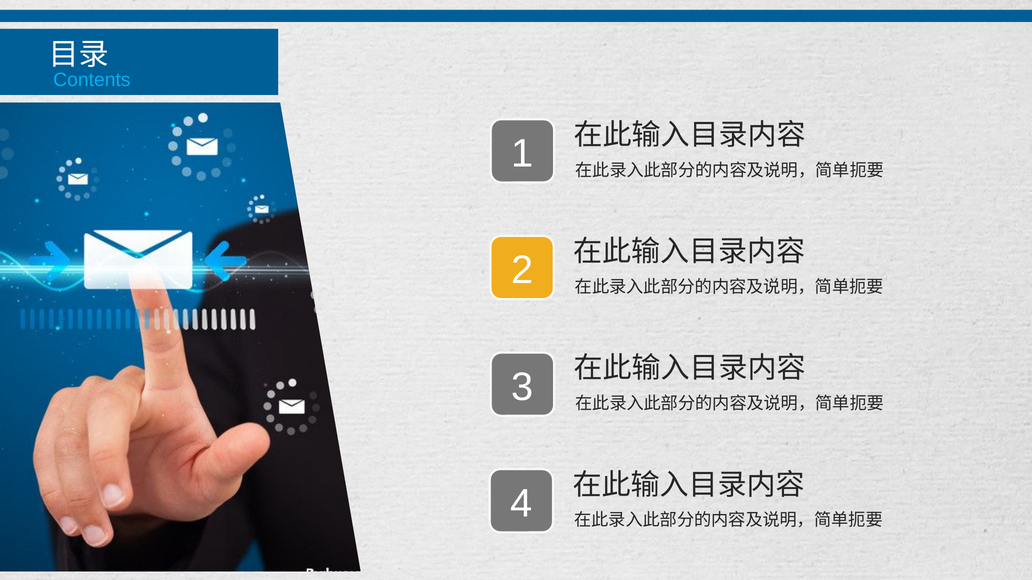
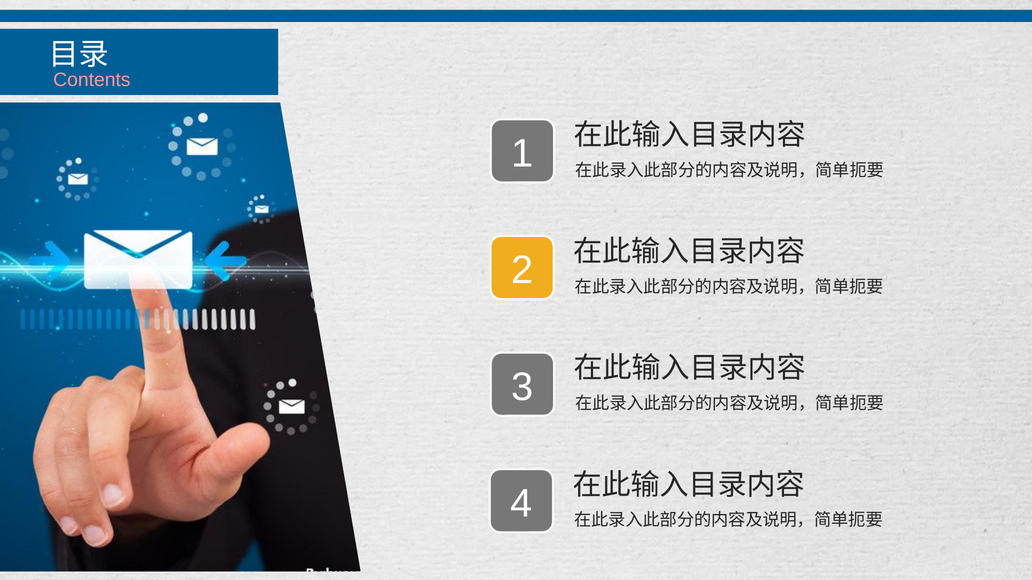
Contents colour: light blue -> pink
